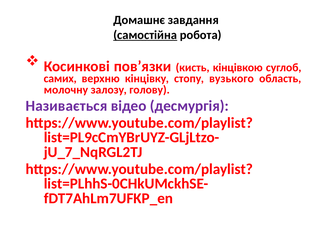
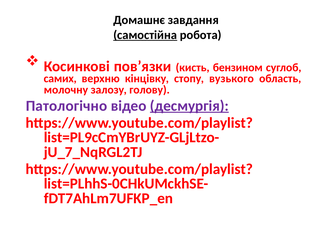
кінцівкою: кінцівкою -> бензином
Називається: Називається -> Патологічно
десмургія underline: none -> present
